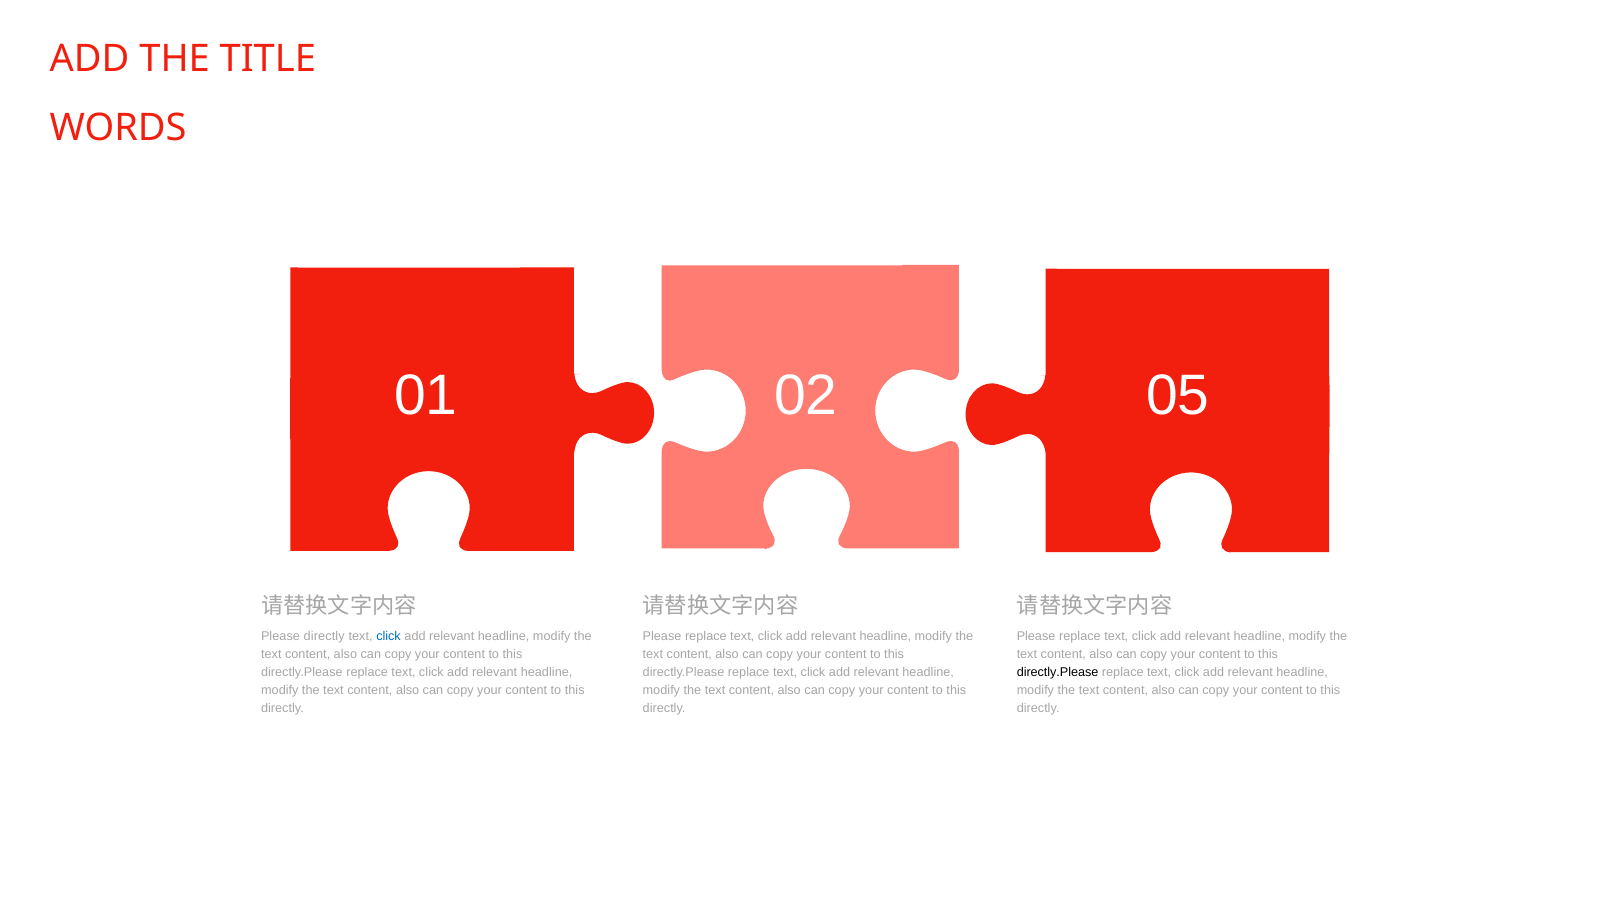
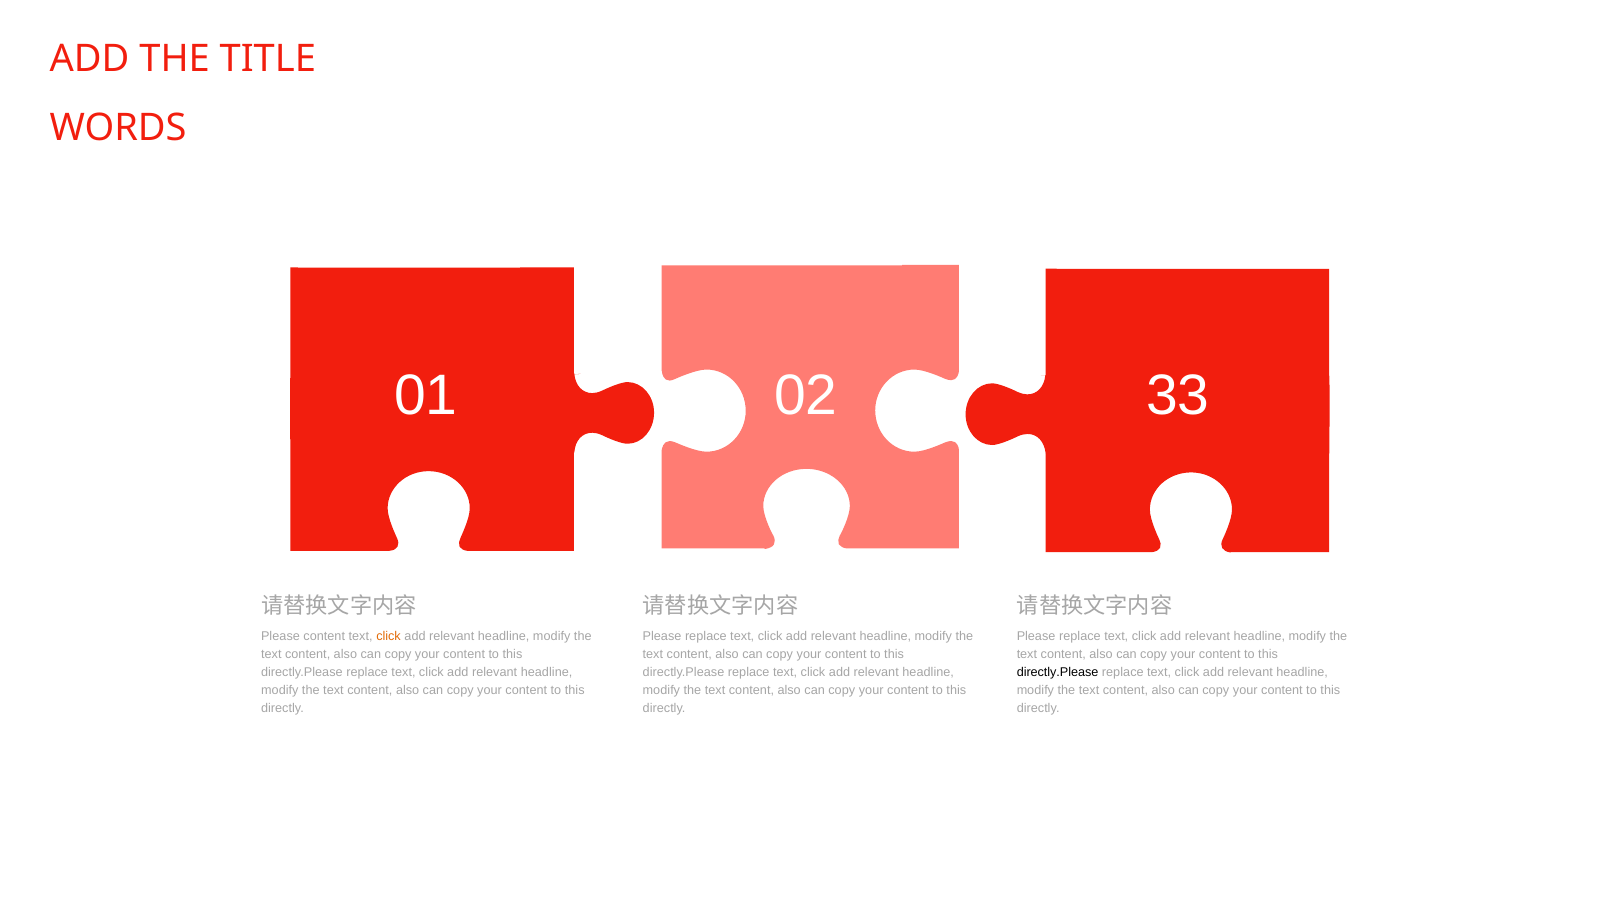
05: 05 -> 33
Please directly: directly -> content
click at (389, 636) colour: blue -> orange
